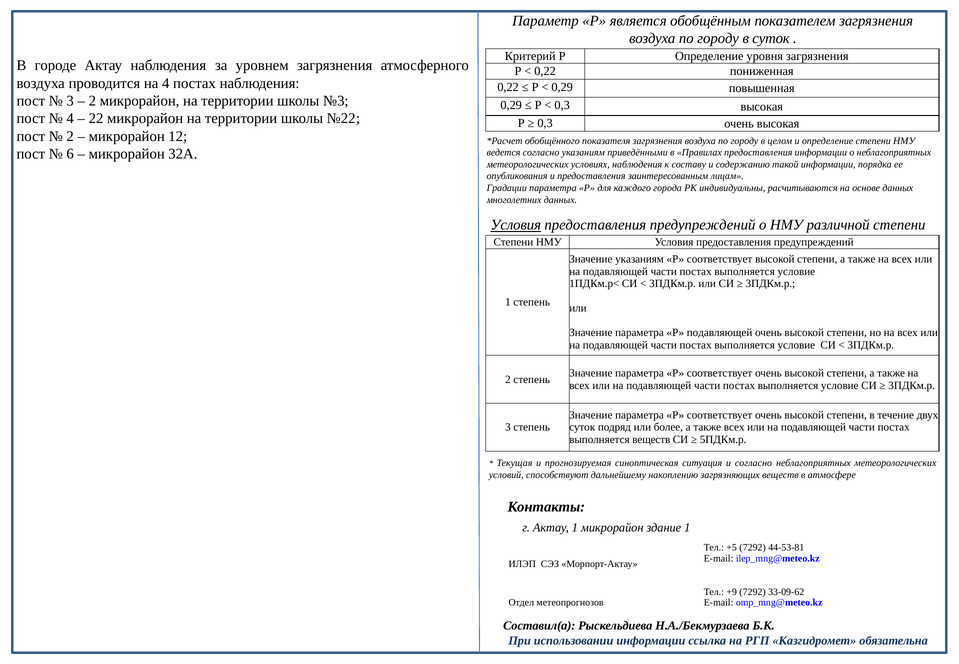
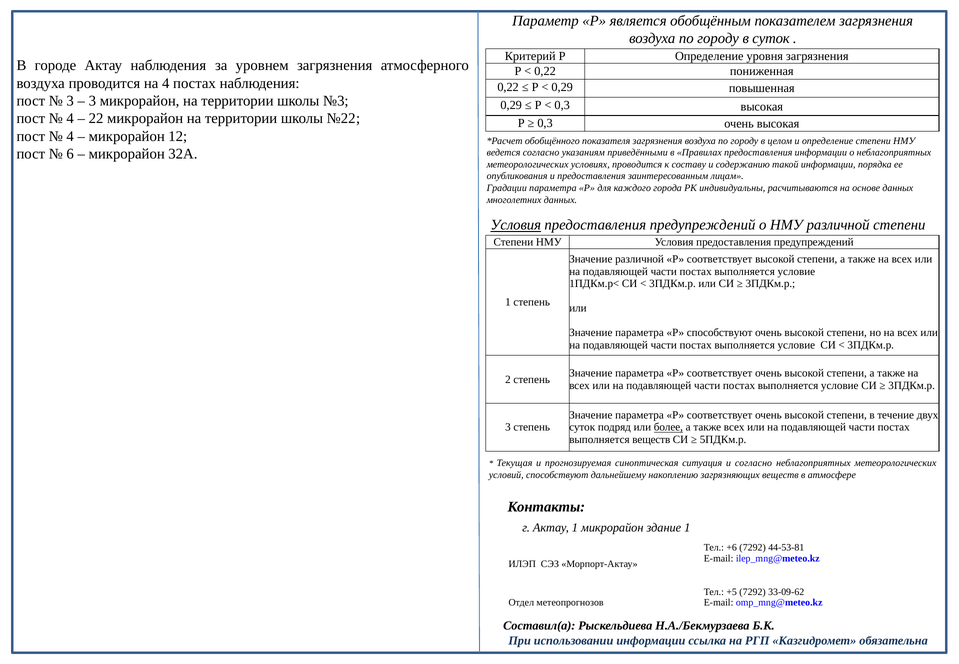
2 at (92, 101): 2 -> 3
2 at (70, 136): 2 -> 4
условиях наблюдения: наблюдения -> проводится
Значение указаниям: указаниям -> различной
Р подавляющей: подавляющей -> способствуют
более underline: none -> present
+5: +5 -> +6
+9: +9 -> +5
